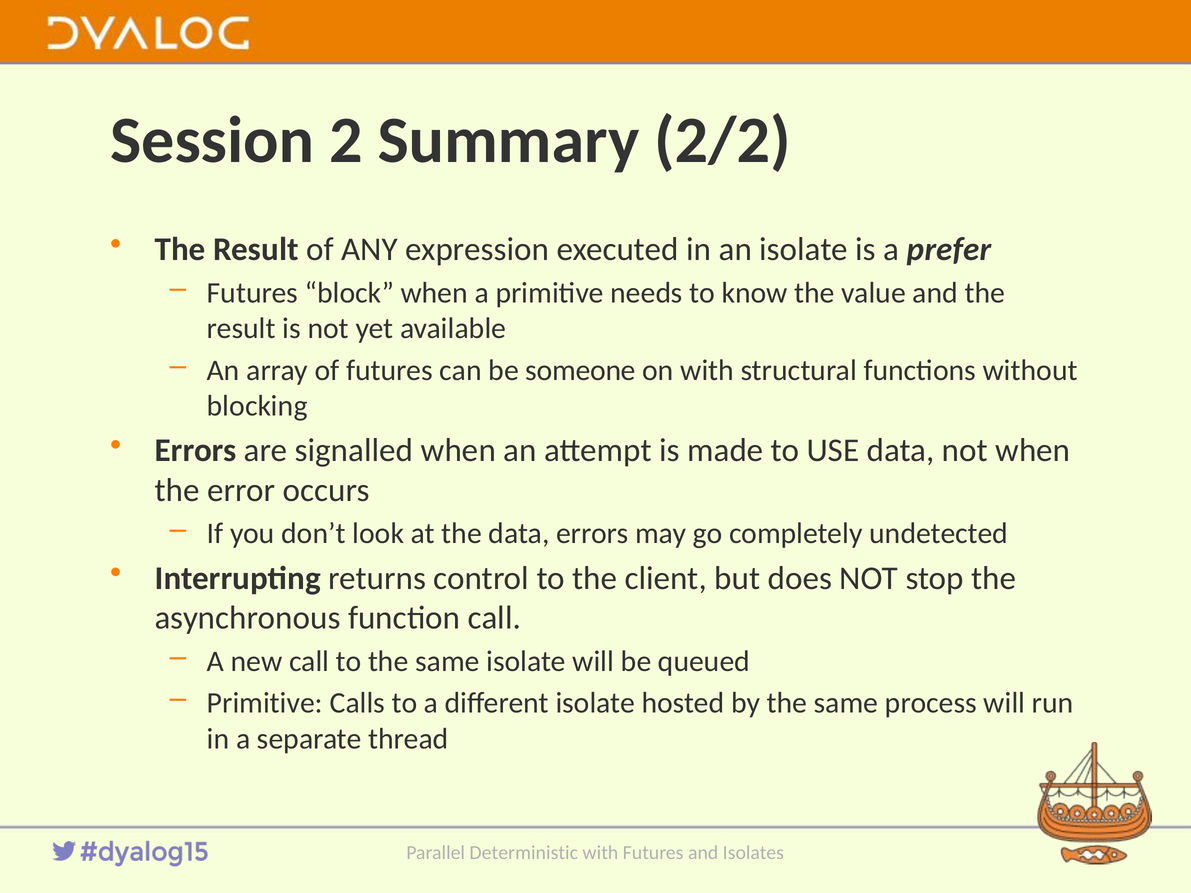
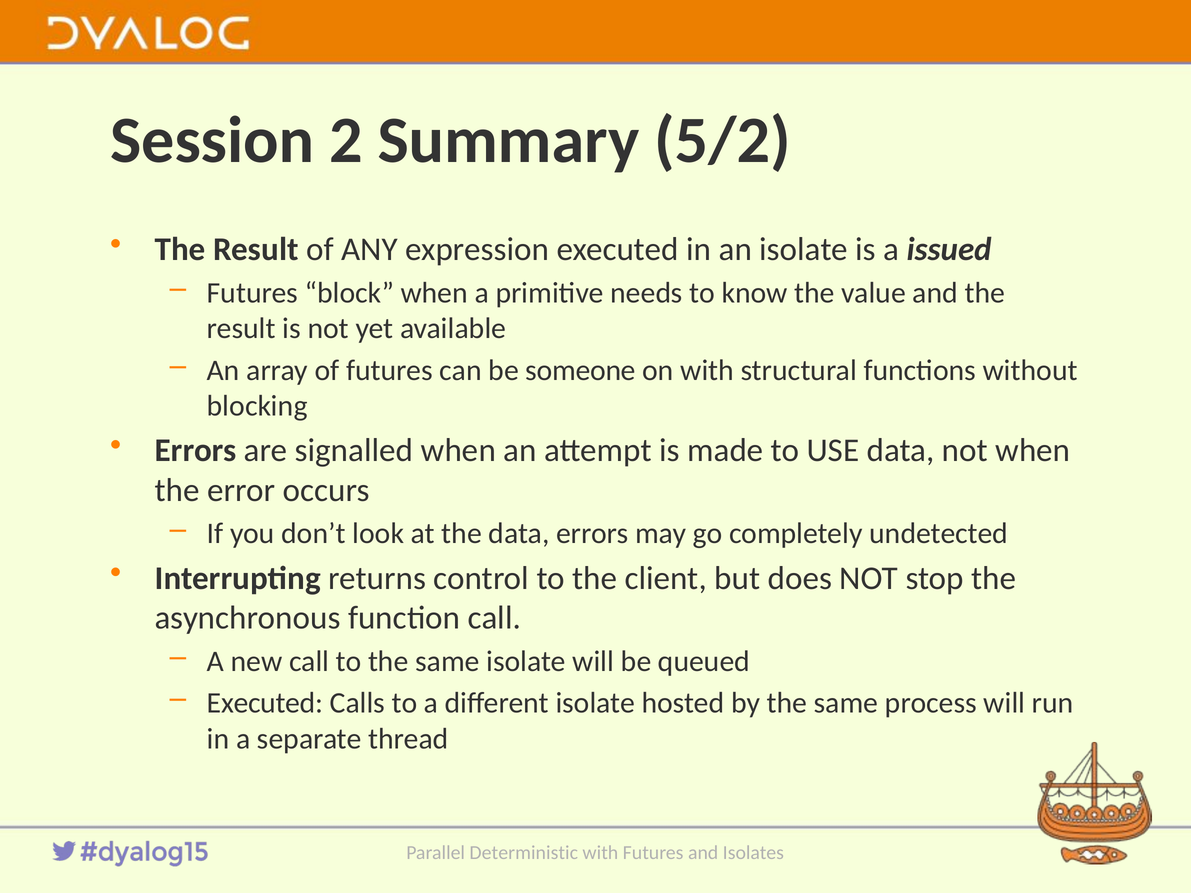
2/2: 2/2 -> 5/2
prefer: prefer -> issued
Primitive at (265, 703): Primitive -> Executed
